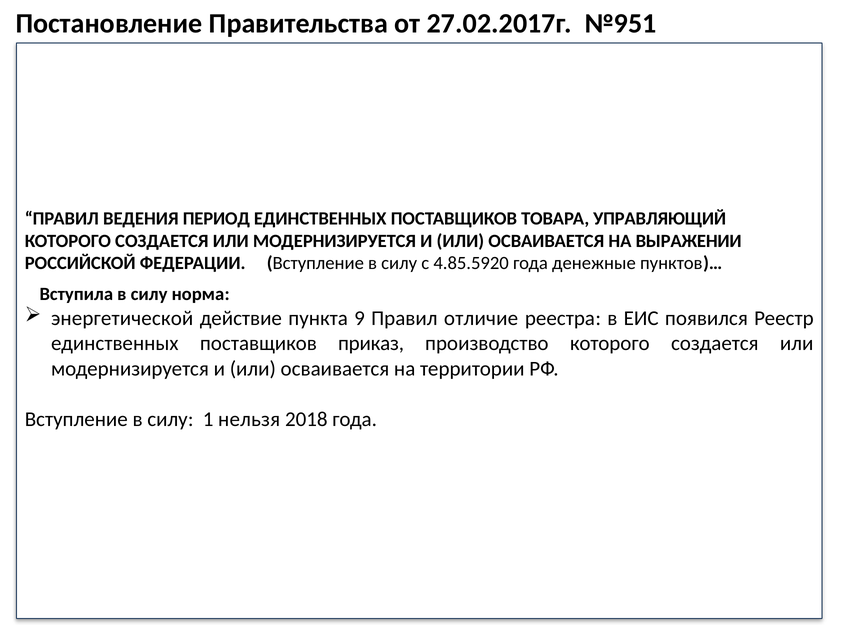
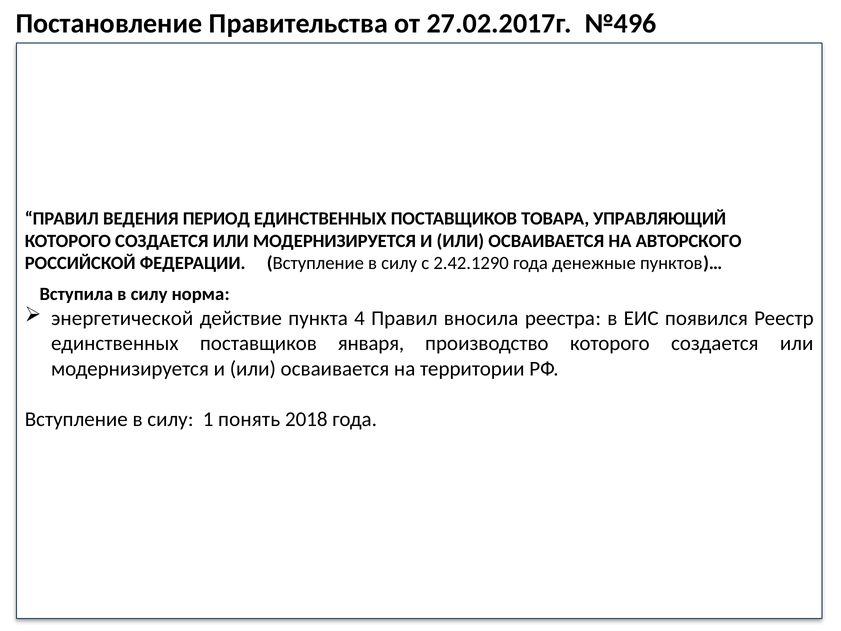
№951: №951 -> №496
ВЫРАЖЕНИИ: ВЫРАЖЕНИИ -> АВТОРСКОГО
4.85.5920: 4.85.5920 -> 2.42.1290
9: 9 -> 4
отличие: отличие -> вносила
приказ: приказ -> января
нельзя: нельзя -> понять
